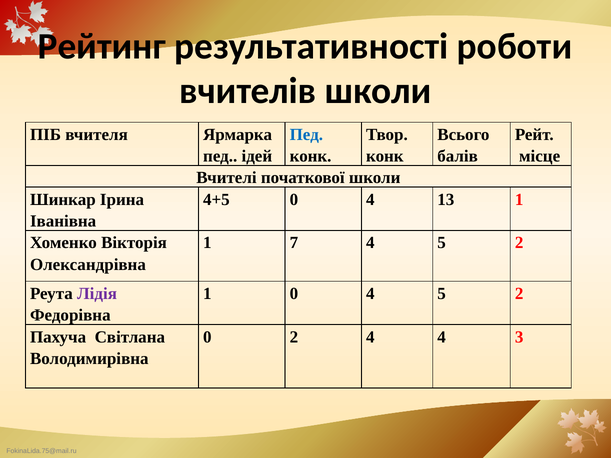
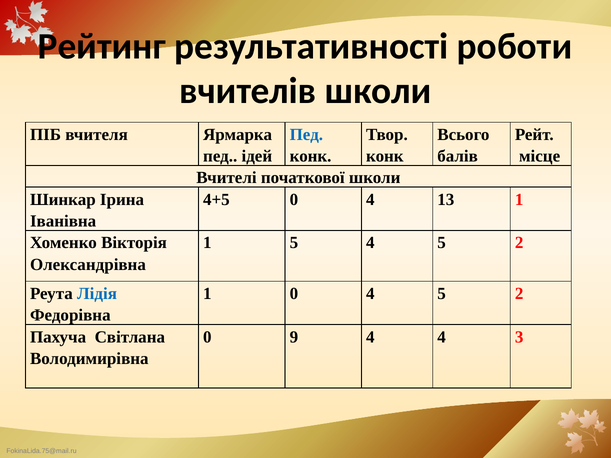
1 7: 7 -> 5
Лідія colour: purple -> blue
0 2: 2 -> 9
